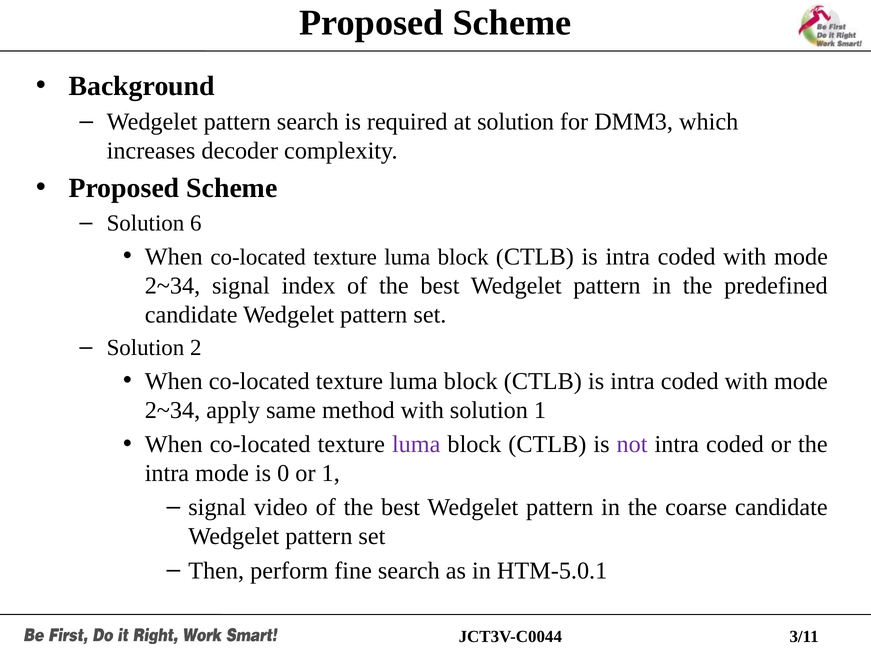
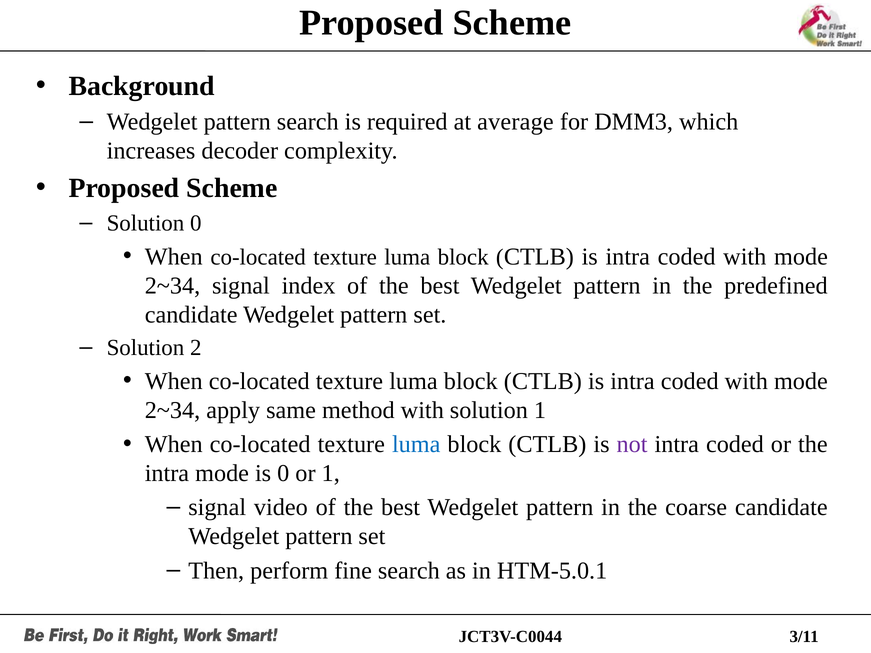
at solution: solution -> average
Solution 6: 6 -> 0
luma at (416, 444) colour: purple -> blue
